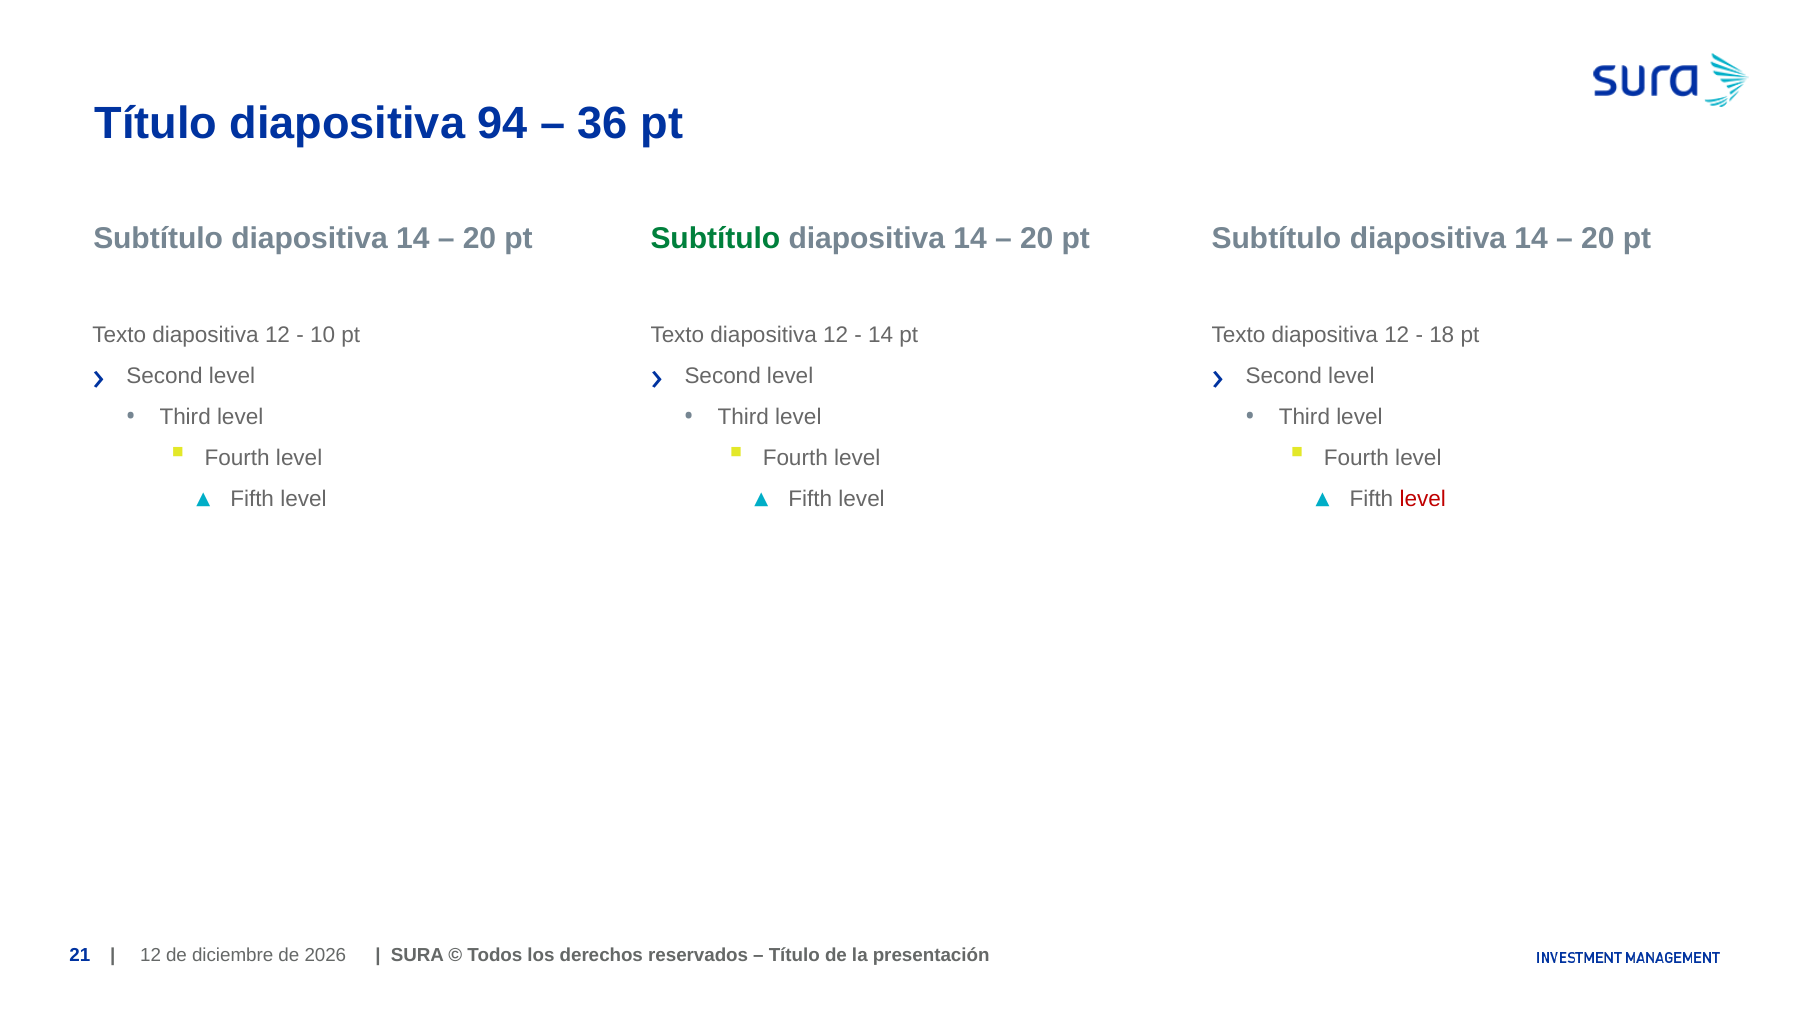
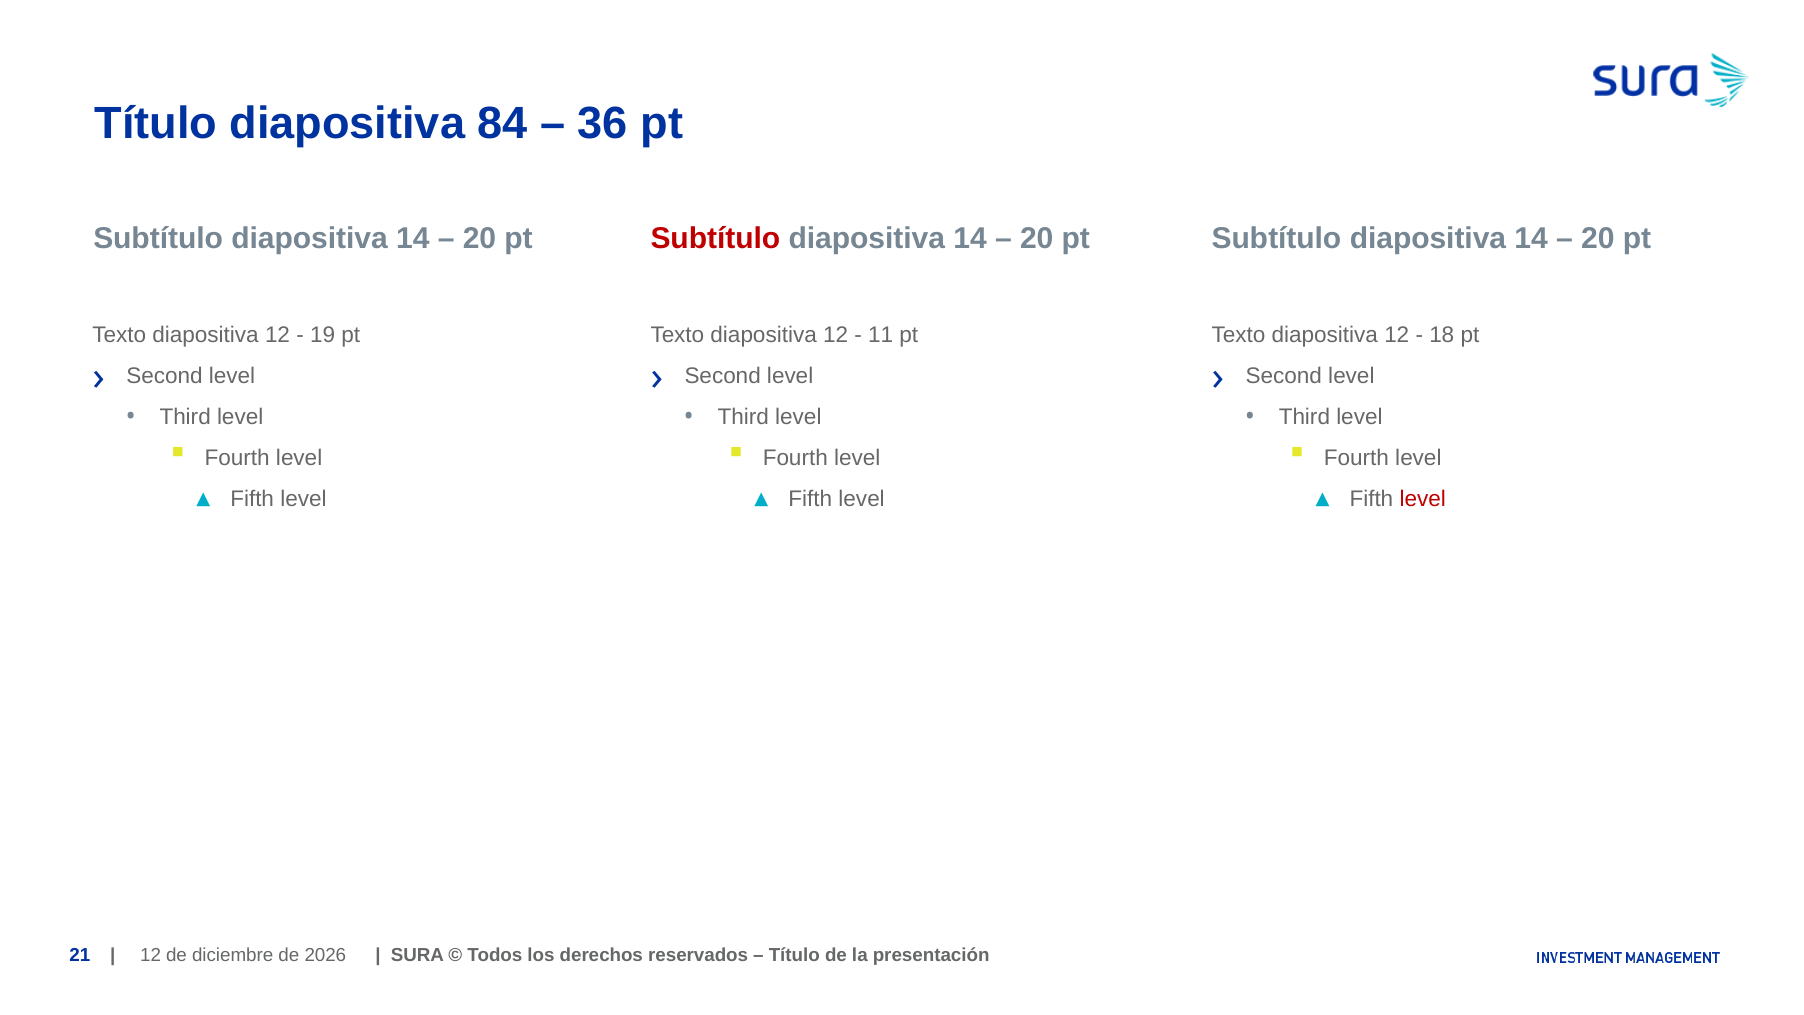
94: 94 -> 84
Subtítulo at (715, 239) colour: green -> red
10: 10 -> 19
14 at (881, 336): 14 -> 11
